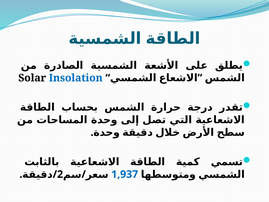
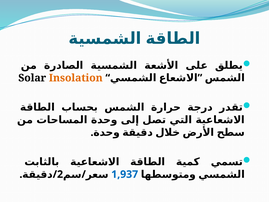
Insolation colour: blue -> orange
